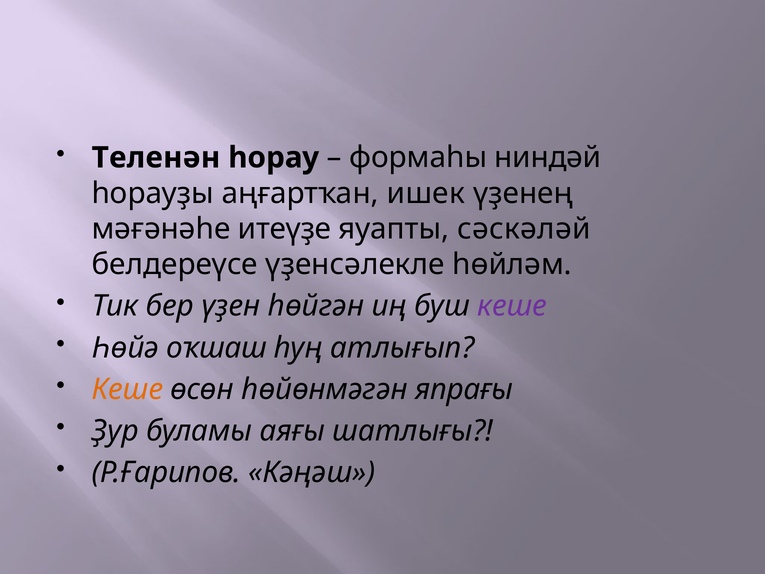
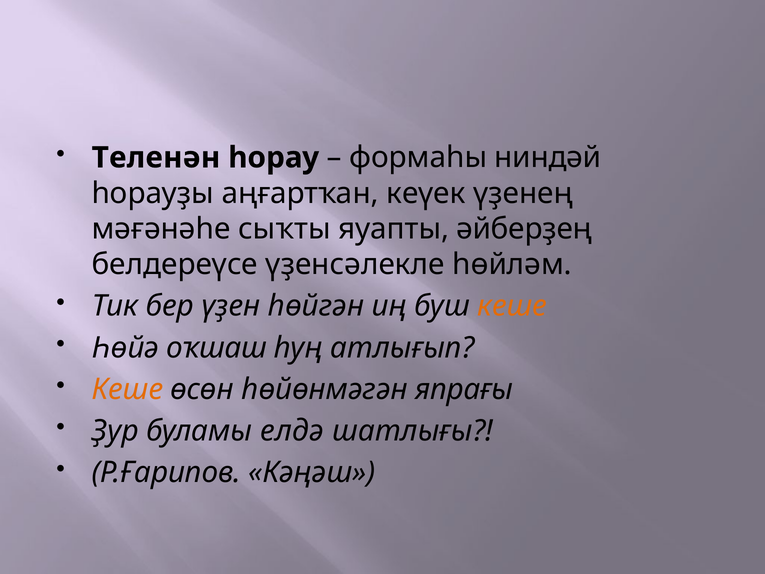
ишек: ишек -> кеүек
итеүҙе: итеүҙе -> сыҡты
сәскәләй: сәскәләй -> әйберҙең
кеше at (512, 306) colour: purple -> orange
аяғы: аяғы -> елдә
